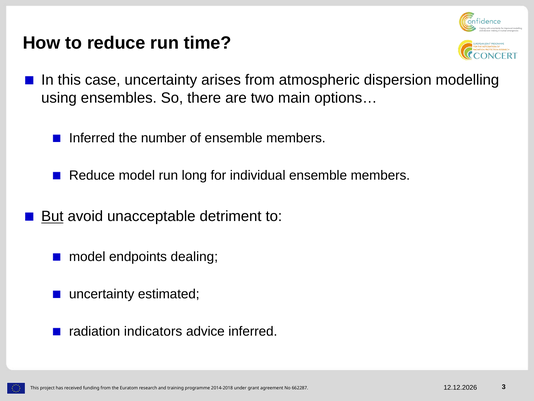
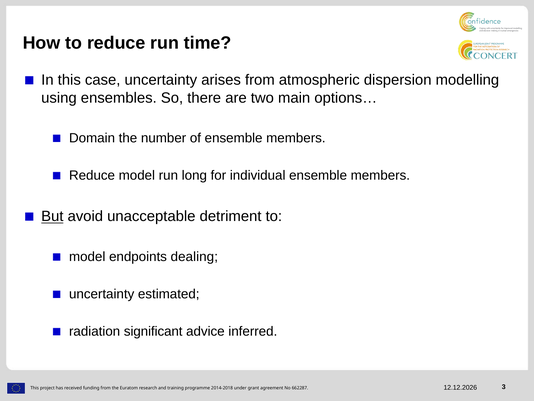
Inferred at (92, 138): Inferred -> Domain
indicators: indicators -> significant
